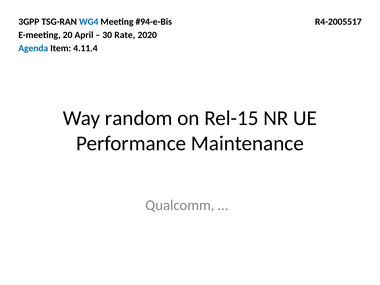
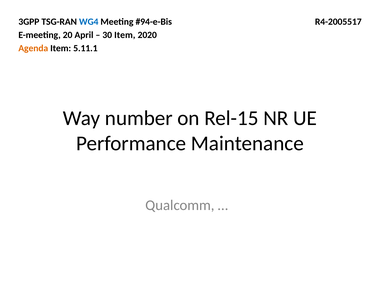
30 Rate: Rate -> Item
Agenda colour: blue -> orange
4.11.4: 4.11.4 -> 5.11.1
random: random -> number
